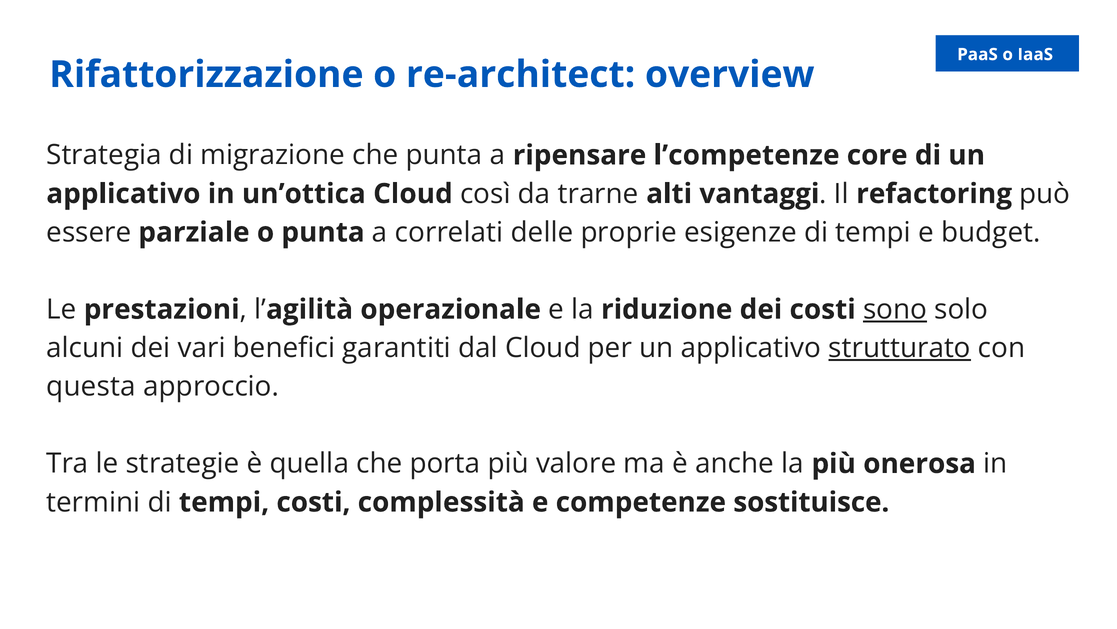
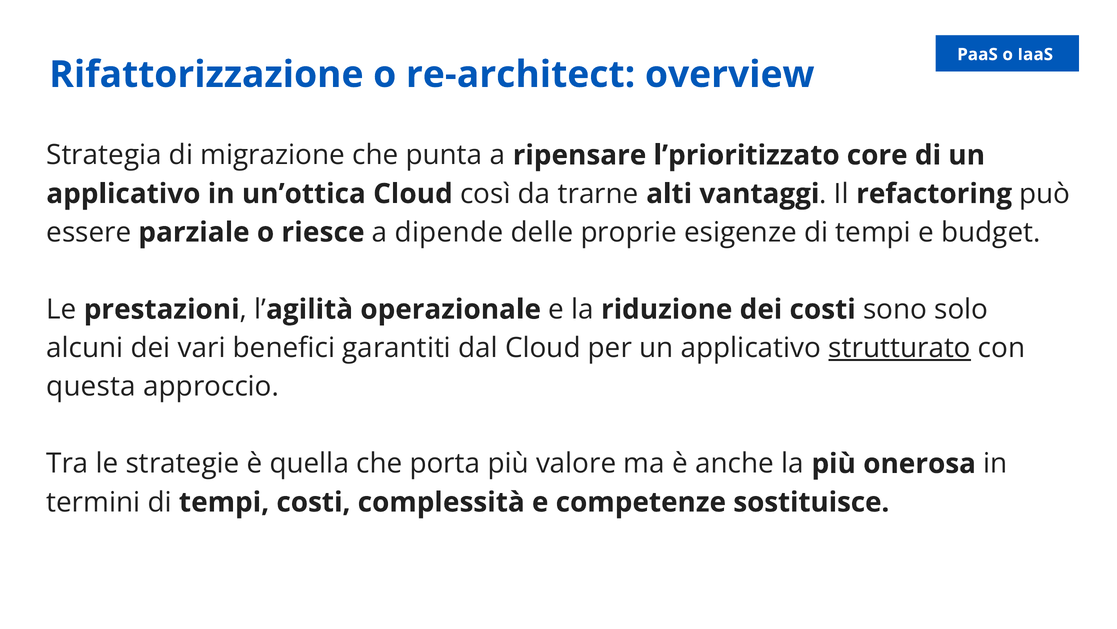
l’competenze: l’competenze -> l’prioritizzato
o punta: punta -> riesce
correlati: correlati -> dipende
sono underline: present -> none
